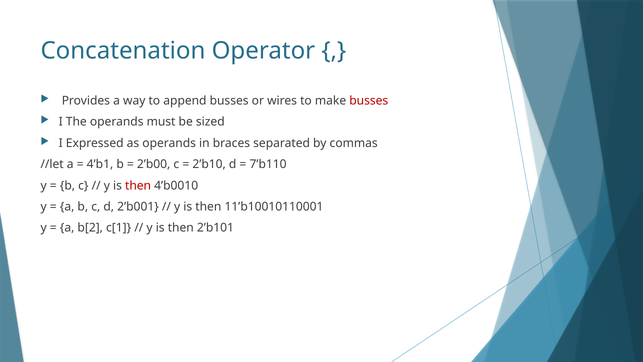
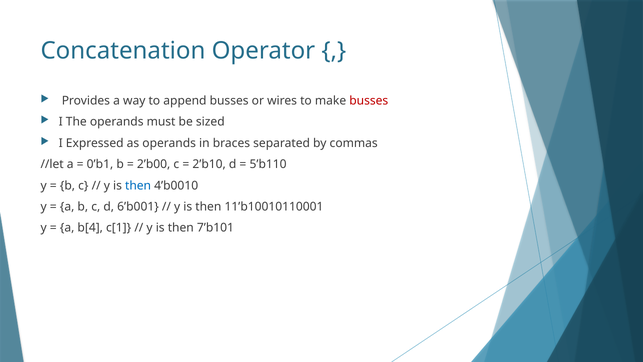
4’b1: 4’b1 -> 0’b1
7’b110: 7’b110 -> 5’b110
then at (138, 185) colour: red -> blue
2’b001: 2’b001 -> 6’b001
b[2: b[2 -> b[4
2’b101: 2’b101 -> 7’b101
